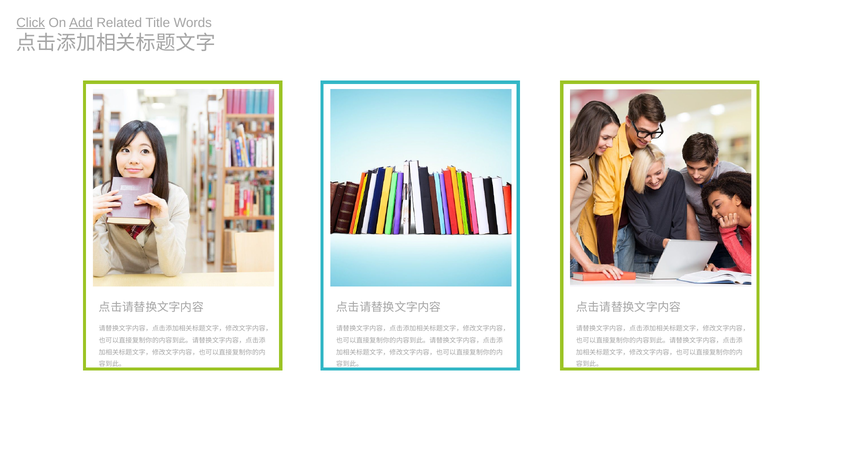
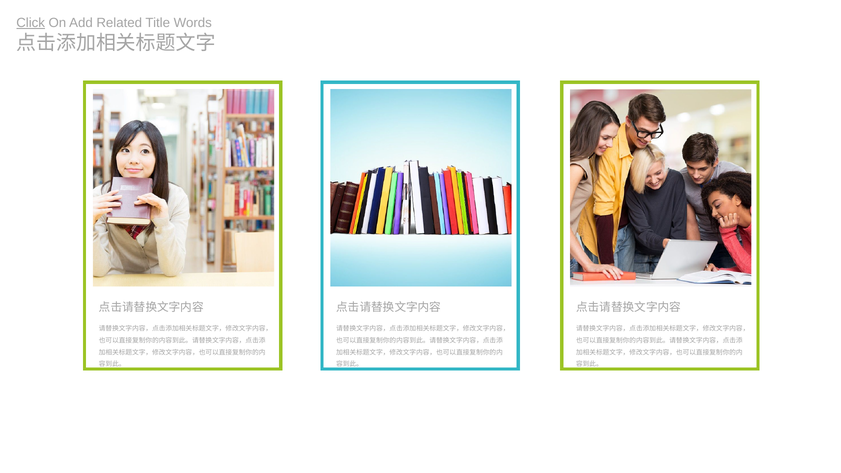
Add underline: present -> none
